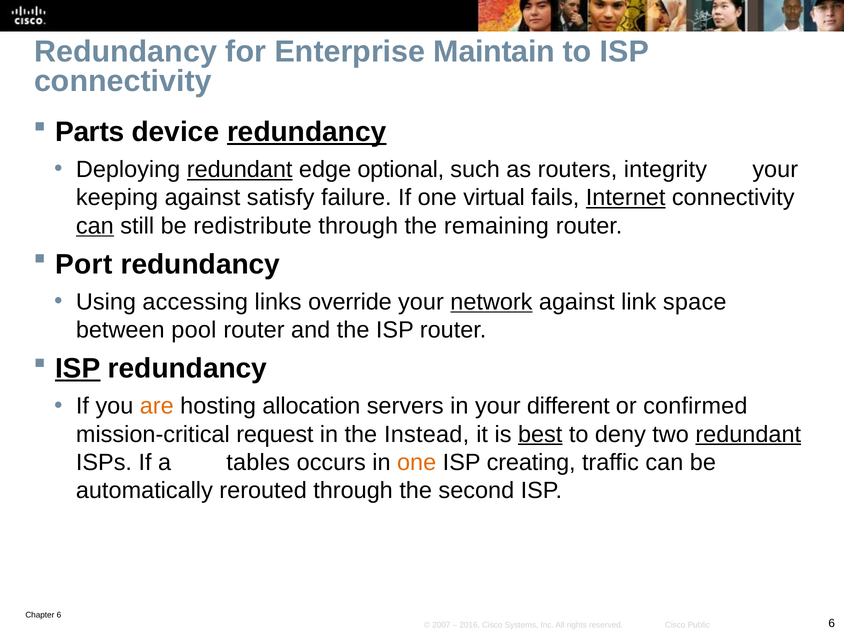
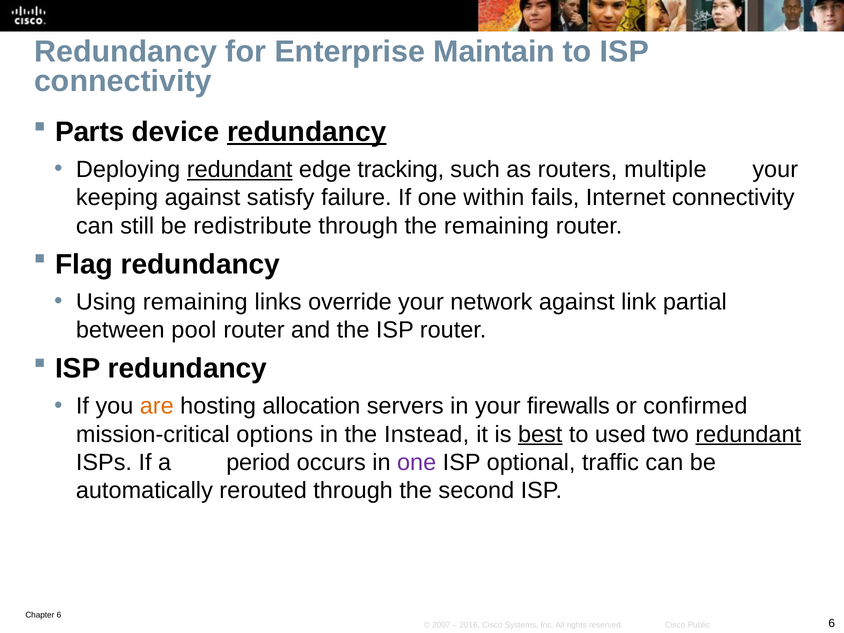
optional: optional -> tracking
integrity: integrity -> multiple
virtual: virtual -> within
Internet underline: present -> none
can at (95, 226) underline: present -> none
Port: Port -> Flag
Using accessing: accessing -> remaining
network underline: present -> none
space: space -> partial
ISP at (78, 368) underline: present -> none
different: different -> firewalls
request: request -> options
deny: deny -> used
tables: tables -> period
one at (417, 463) colour: orange -> purple
creating: creating -> optional
